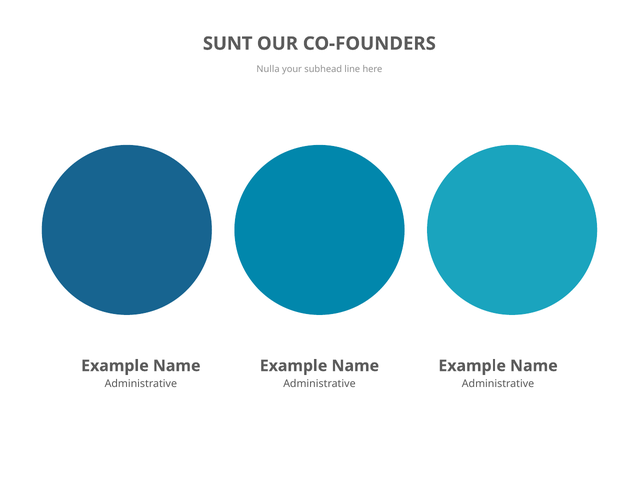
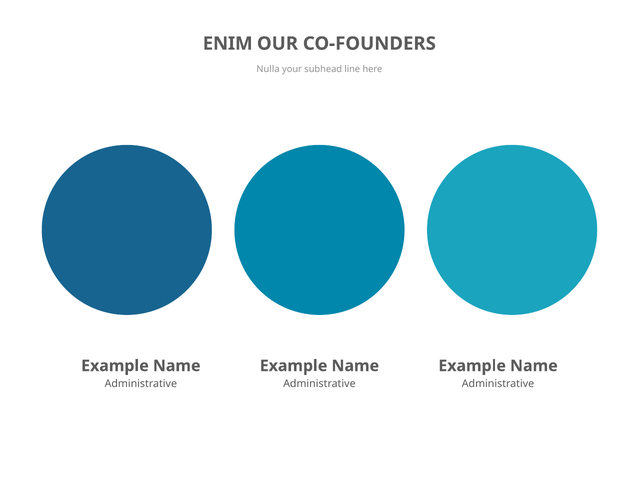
SUNT: SUNT -> ENIM
